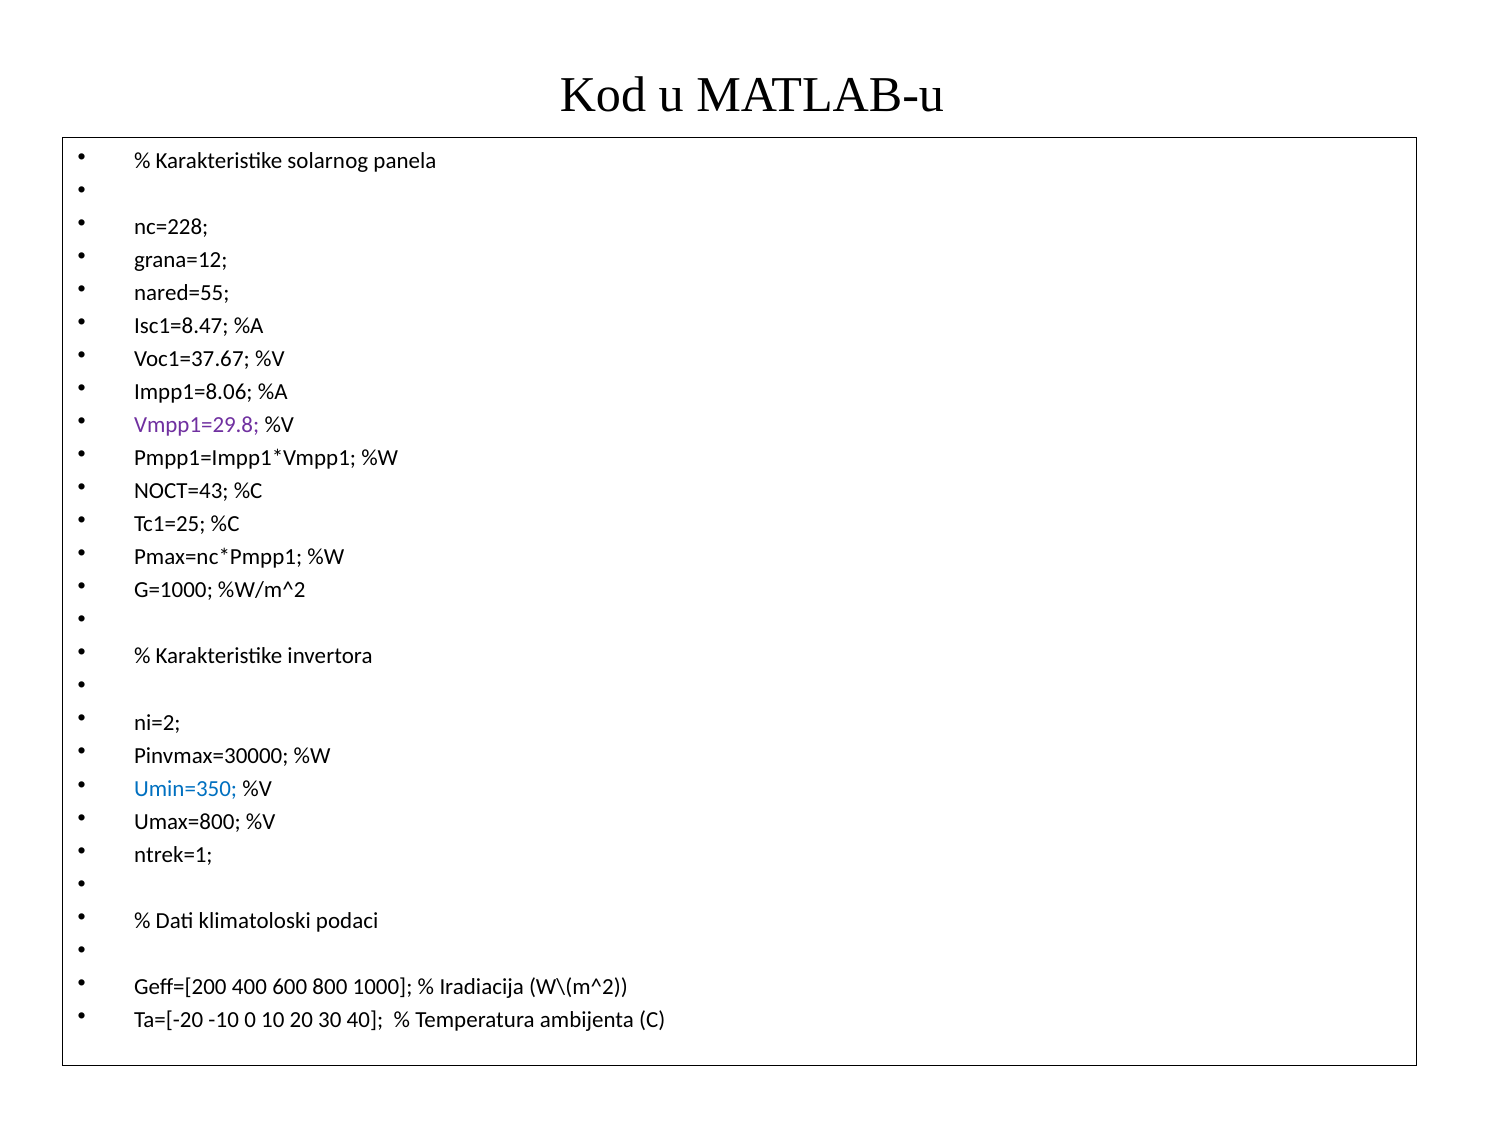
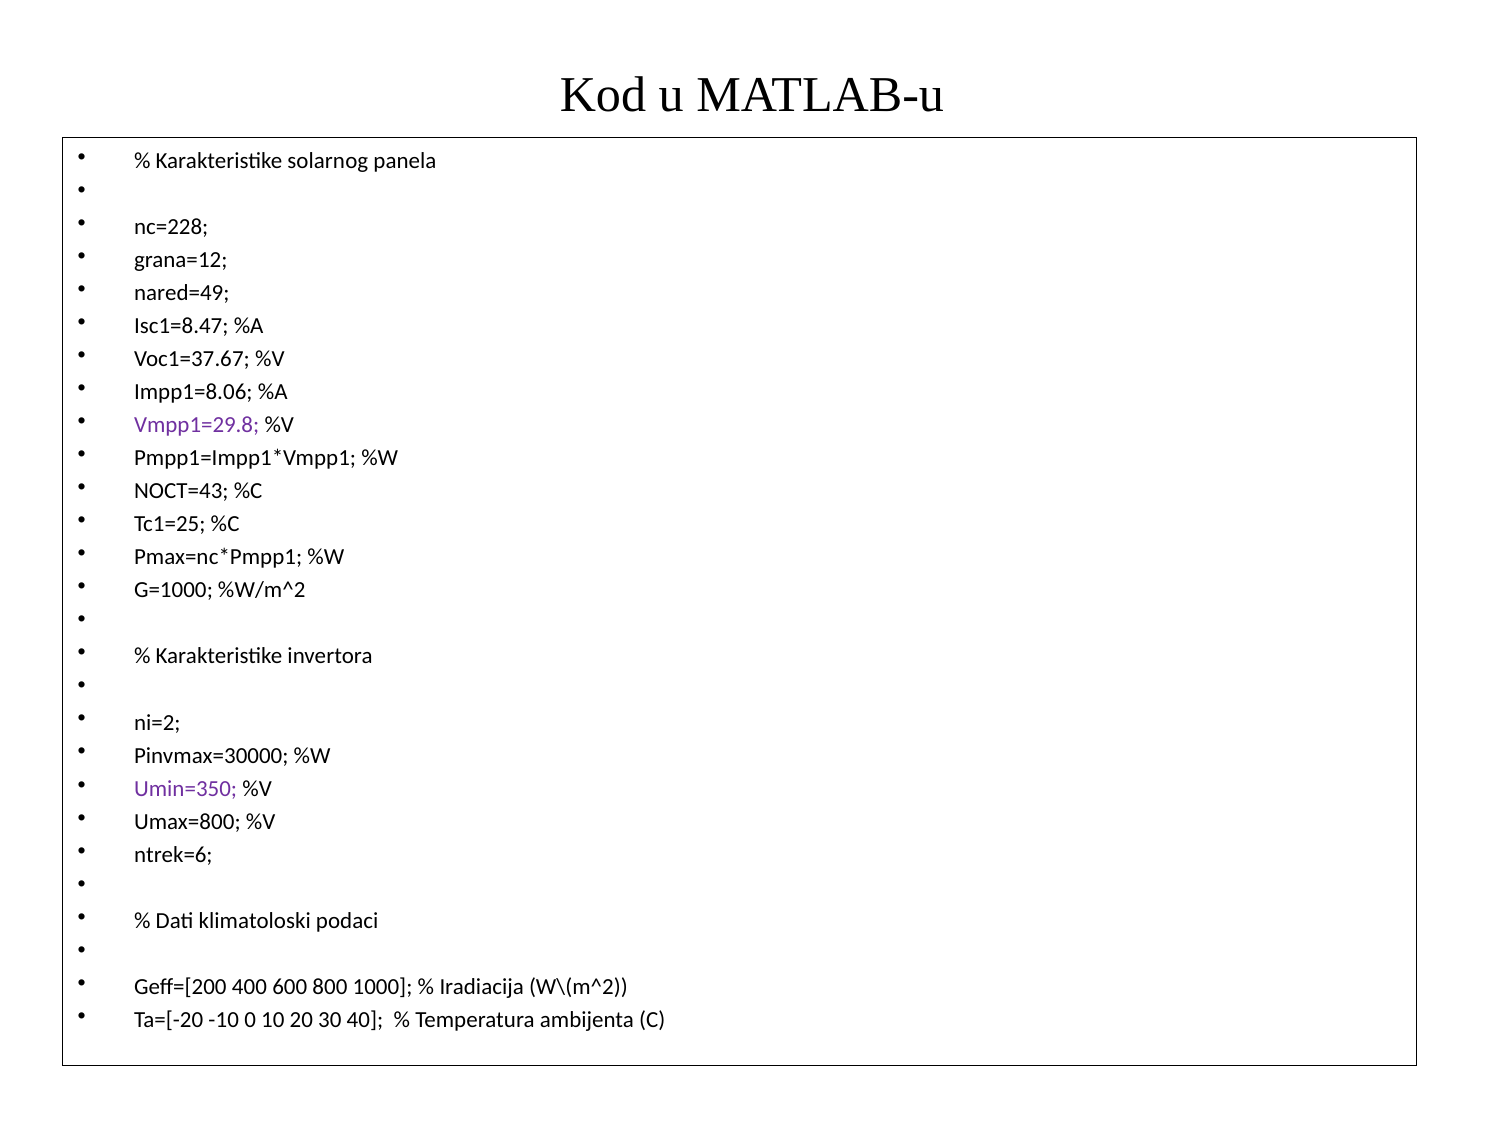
nared=55: nared=55 -> nared=49
Umin=350 colour: blue -> purple
ntrek=1: ntrek=1 -> ntrek=6
